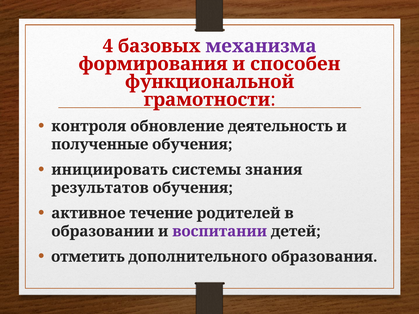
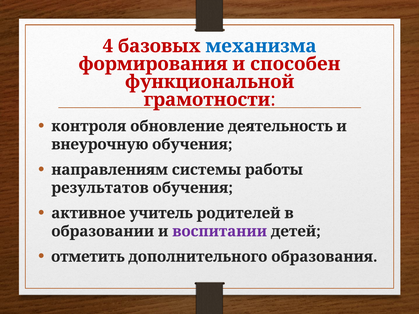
механизма colour: purple -> blue
полученные: полученные -> внеурочную
инициировать: инициировать -> направлениям
знания: знания -> работы
течение: течение -> учитель
